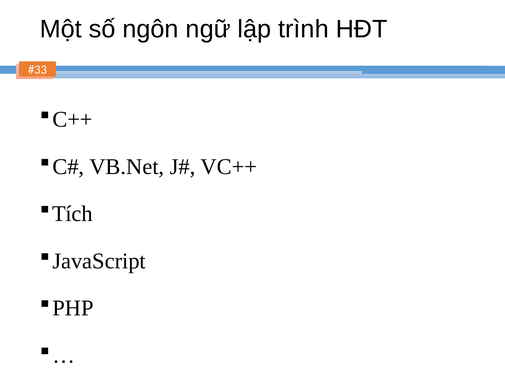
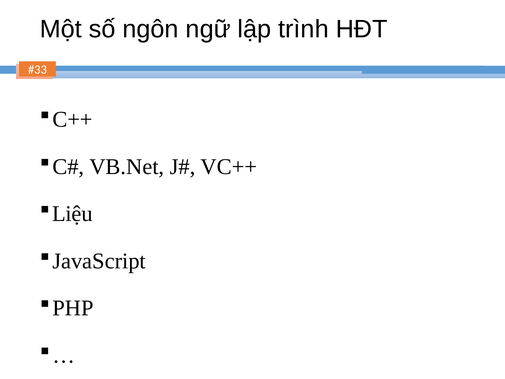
Tích: Tích -> Liệu
